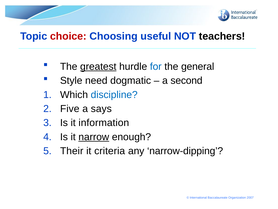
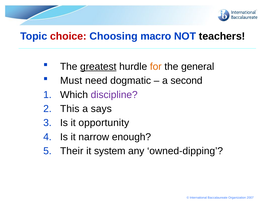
useful: useful -> macro
for colour: blue -> orange
Style: Style -> Must
discipline colour: blue -> purple
Five: Five -> This
information: information -> opportunity
narrow underline: present -> none
criteria: criteria -> system
narrow-dipping: narrow-dipping -> owned-dipping
